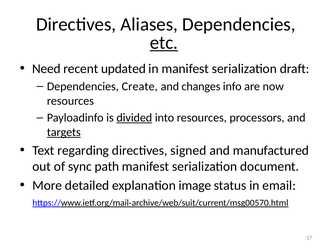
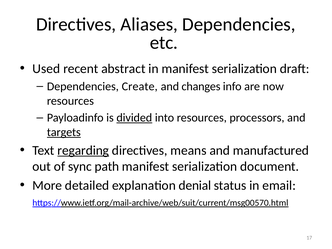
etc underline: present -> none
Need: Need -> Used
updated: updated -> abstract
regarding underline: none -> present
signed: signed -> means
image: image -> denial
